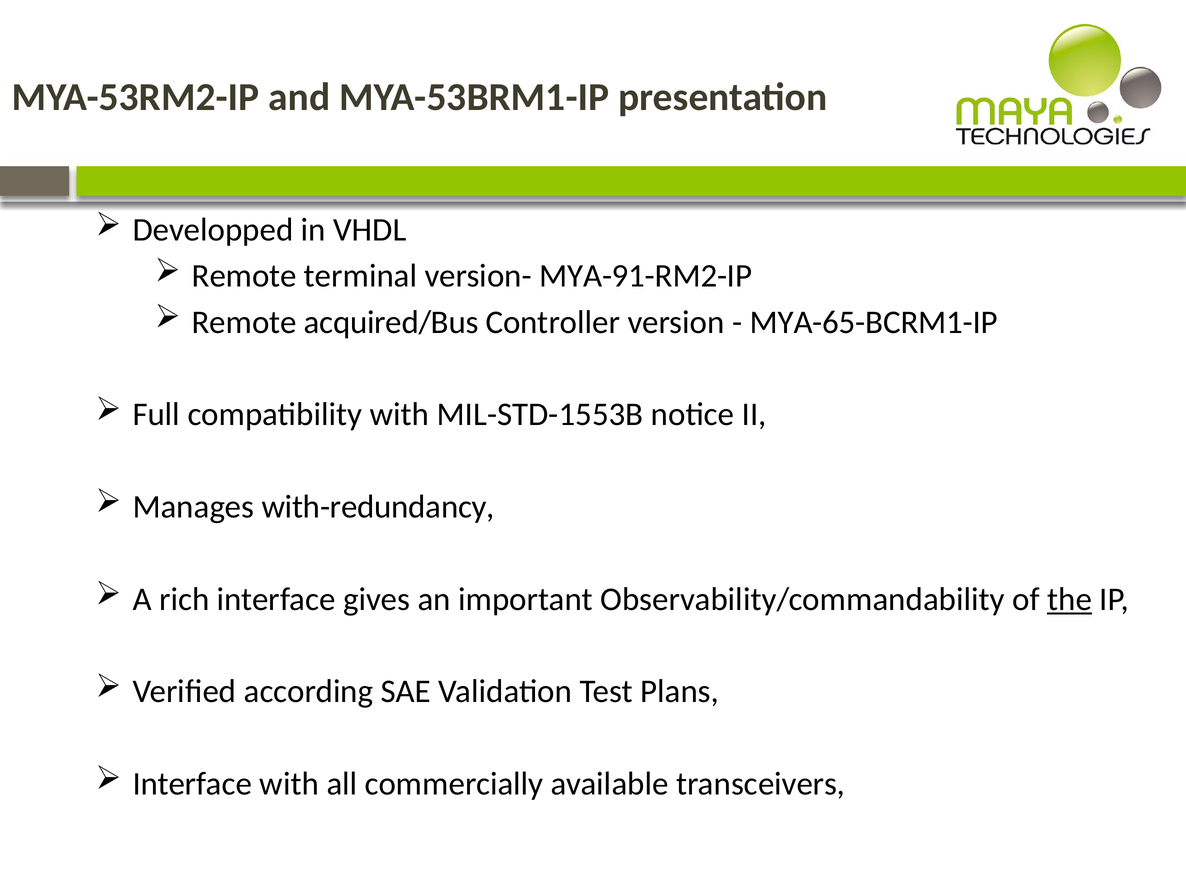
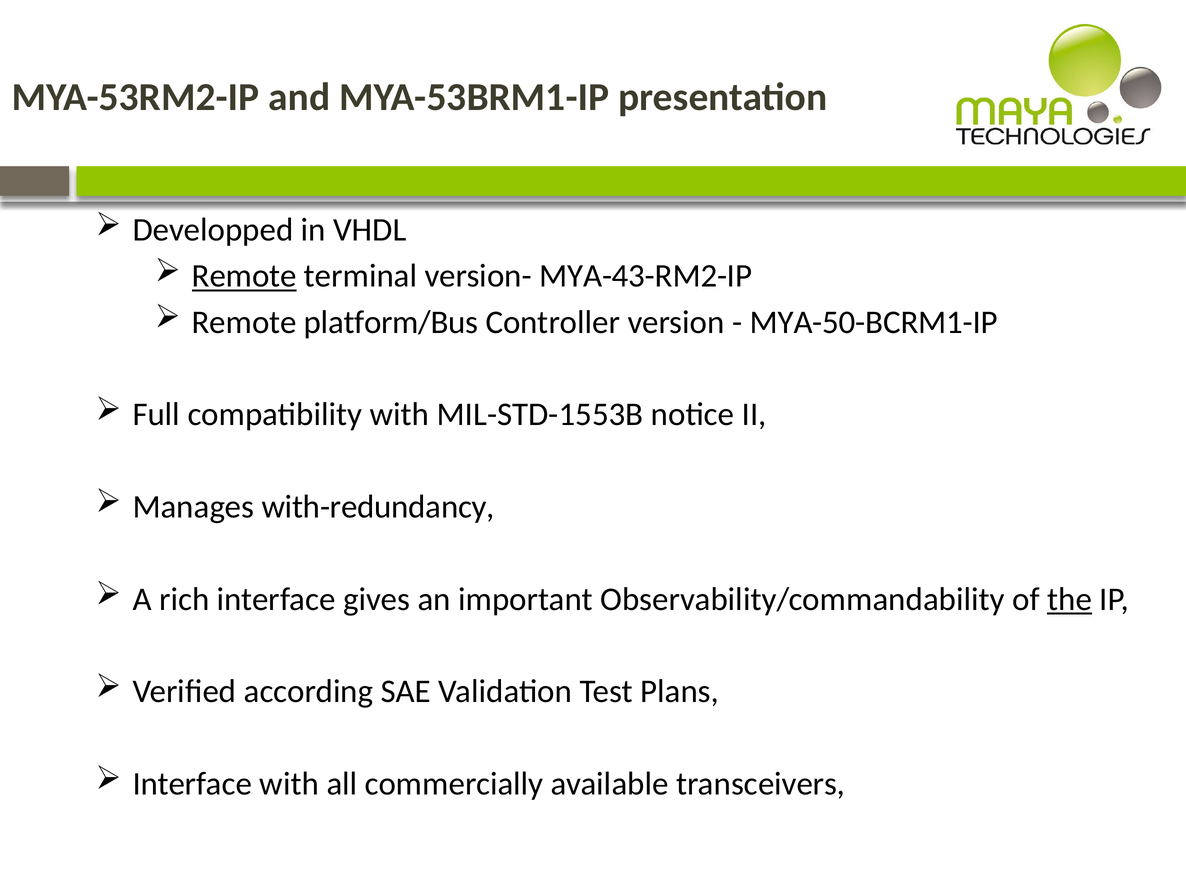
Remote at (244, 276) underline: none -> present
MYA-91-RM2-IP: MYA-91-RM2-IP -> MYA-43-RM2-IP
acquired/Bus: acquired/Bus -> platform/Bus
MYA-65-BCRM1-IP: MYA-65-BCRM1-IP -> MYA-50-BCRM1-IP
